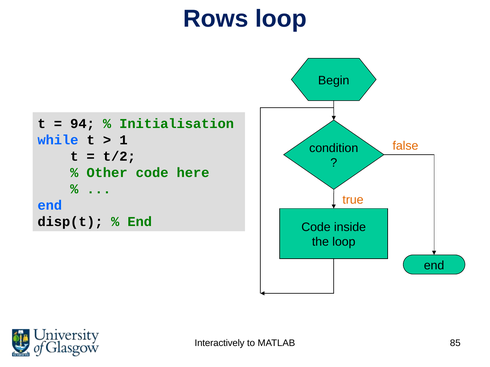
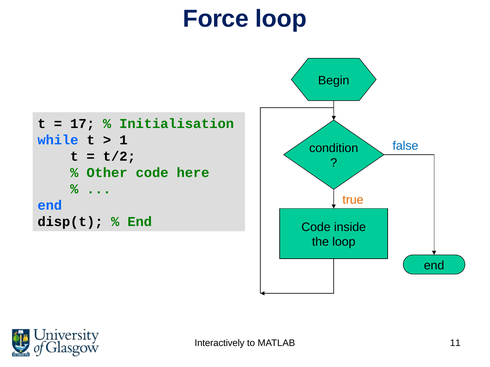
Rows: Rows -> Force
94: 94 -> 17
false colour: orange -> blue
85: 85 -> 11
